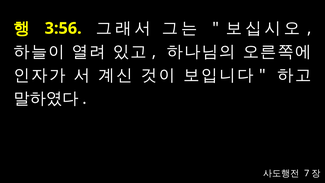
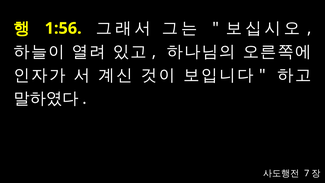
3:56: 3:56 -> 1:56
